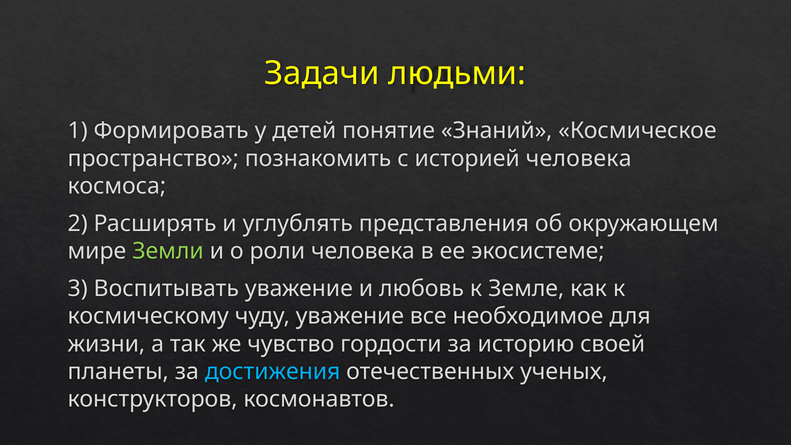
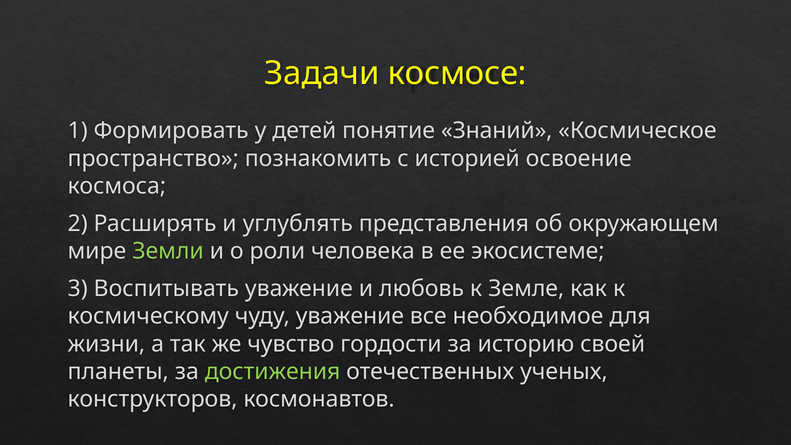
людьми: людьми -> космосе
историей человека: человека -> освоение
достижения colour: light blue -> light green
